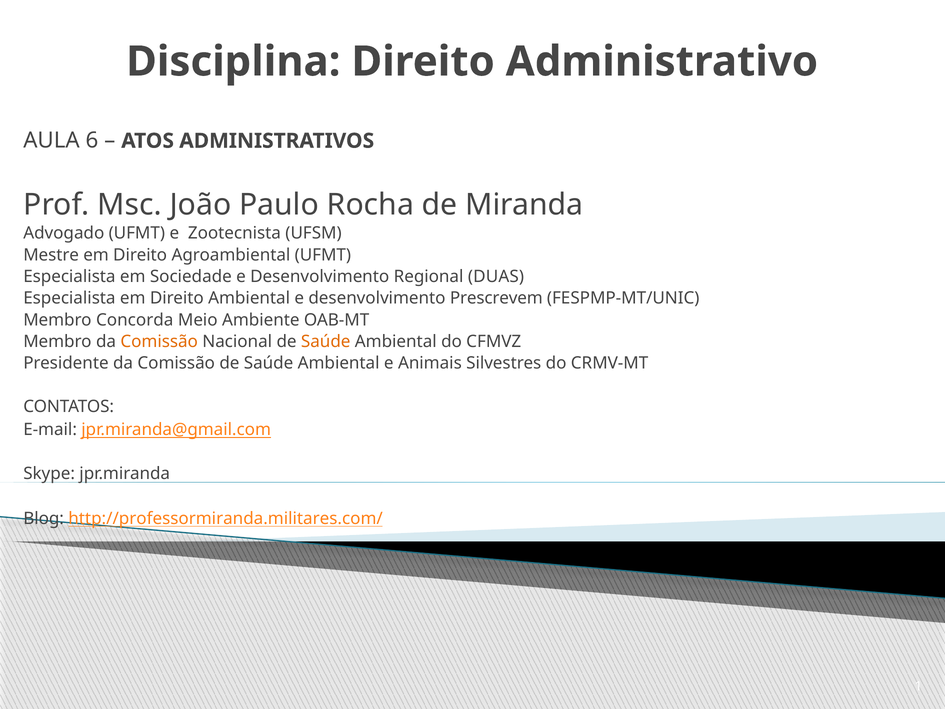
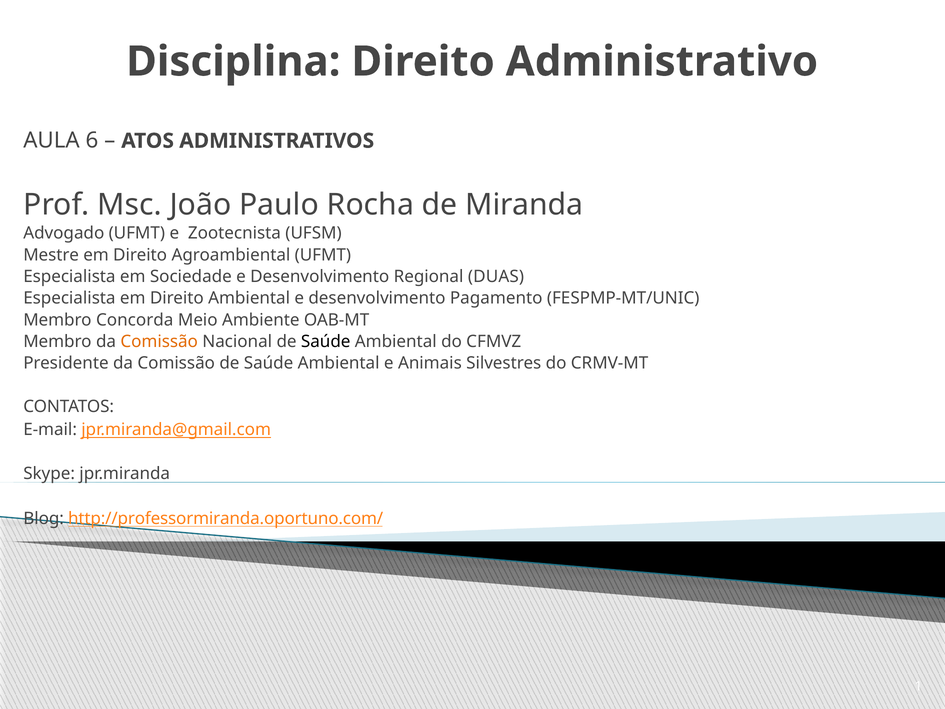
Prescrevem: Prescrevem -> Pagamento
Saúde at (326, 341) colour: orange -> black
http://professormiranda.militares.com/: http://professormiranda.militares.com/ -> http://professormiranda.oportuno.com/
